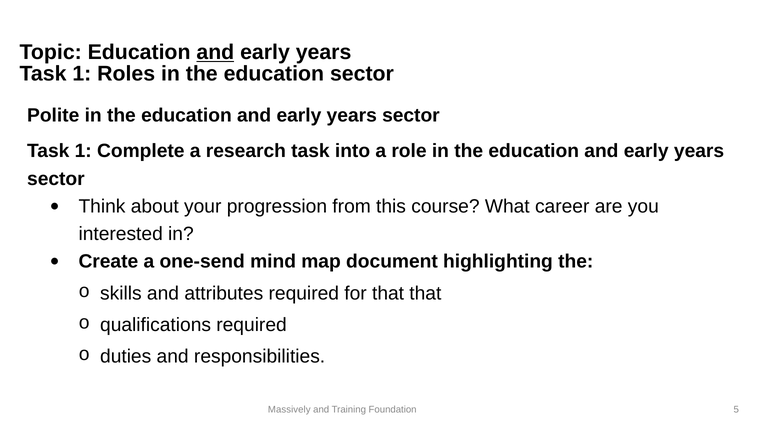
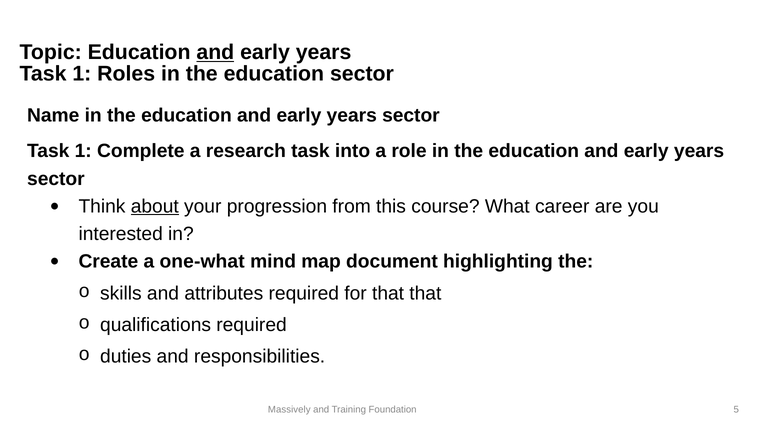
Polite: Polite -> Name
about underline: none -> present
one-send: one-send -> one-what
